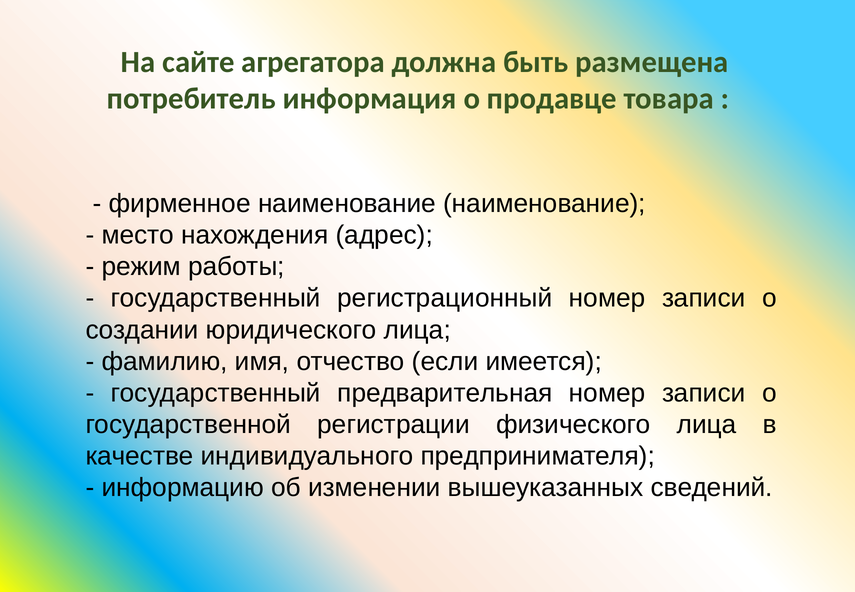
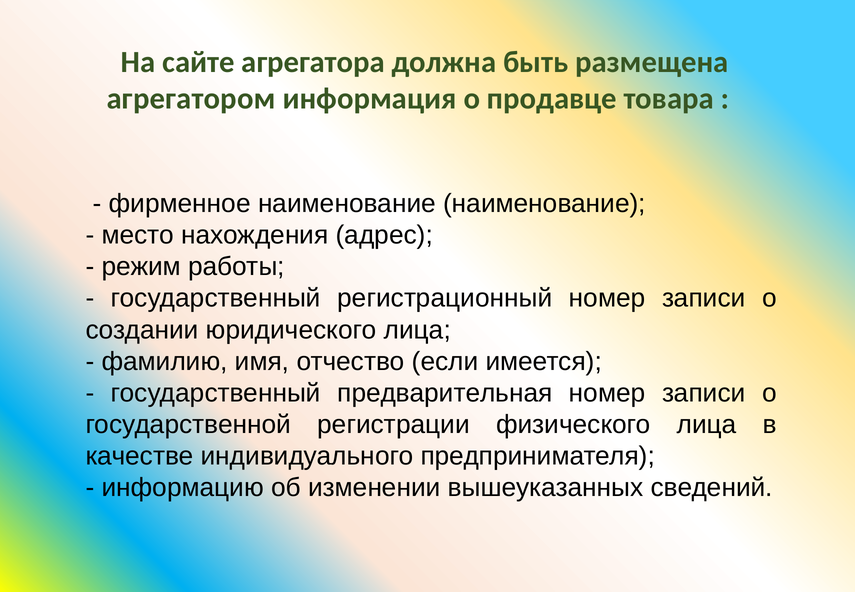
потребитель: потребитель -> агрегатором
